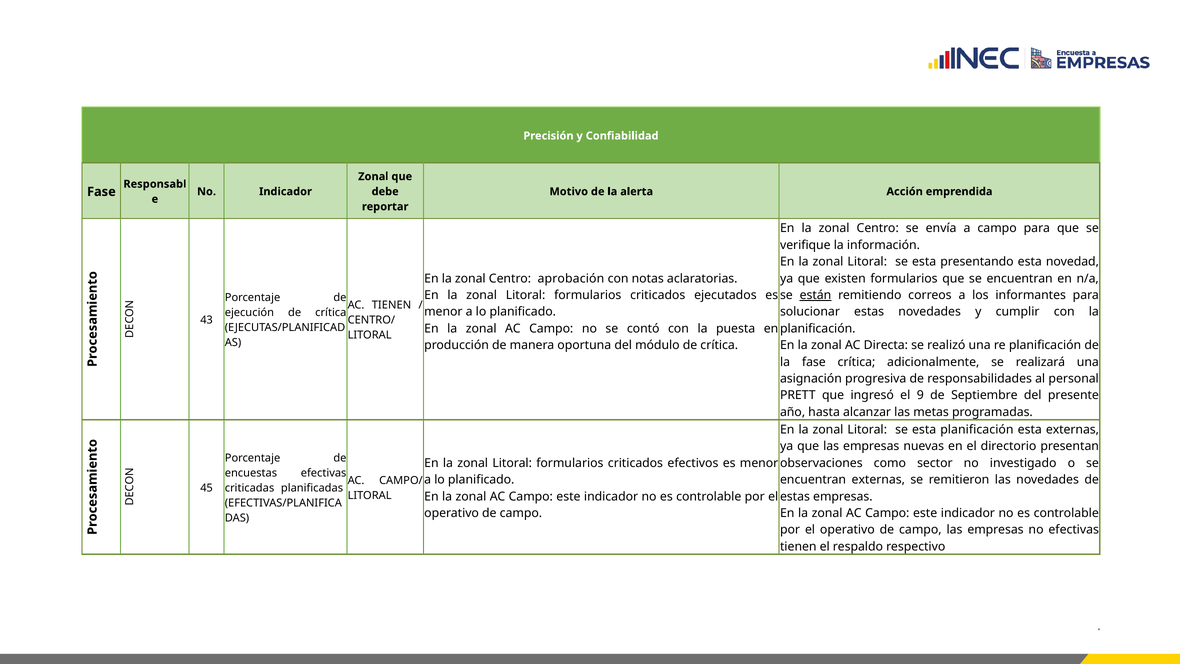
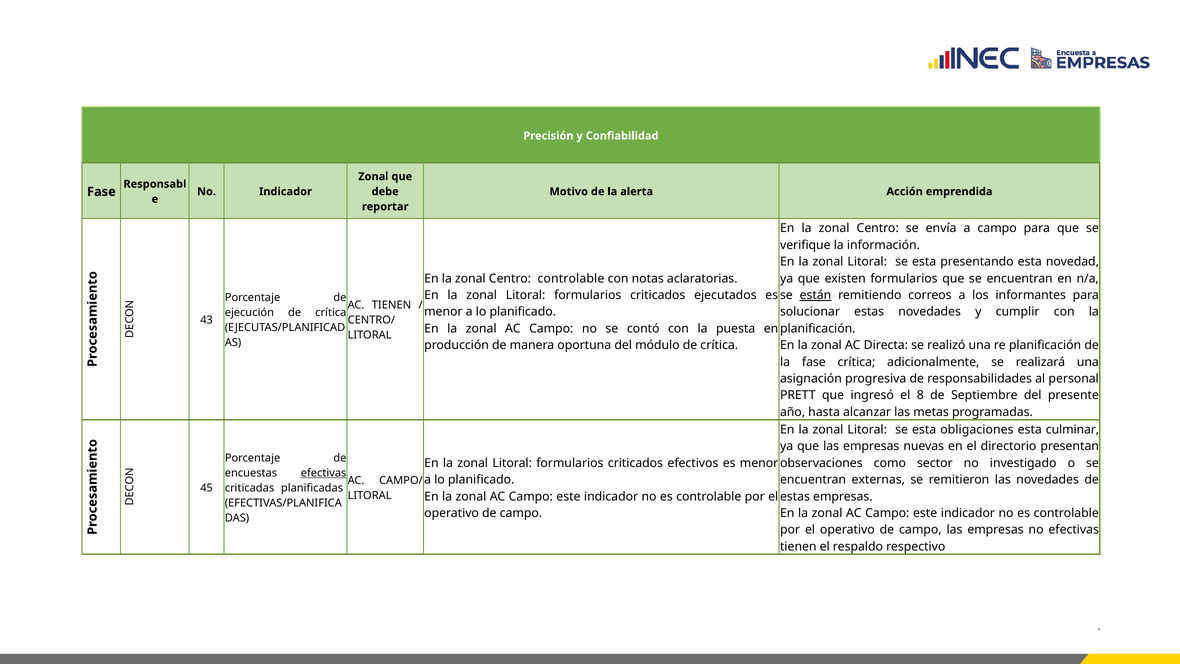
Centro aprobación: aprobación -> controlable
9: 9 -> 8
esta planificación: planificación -> obligaciones
esta externas: externas -> culminar
efectivas at (324, 473) underline: none -> present
